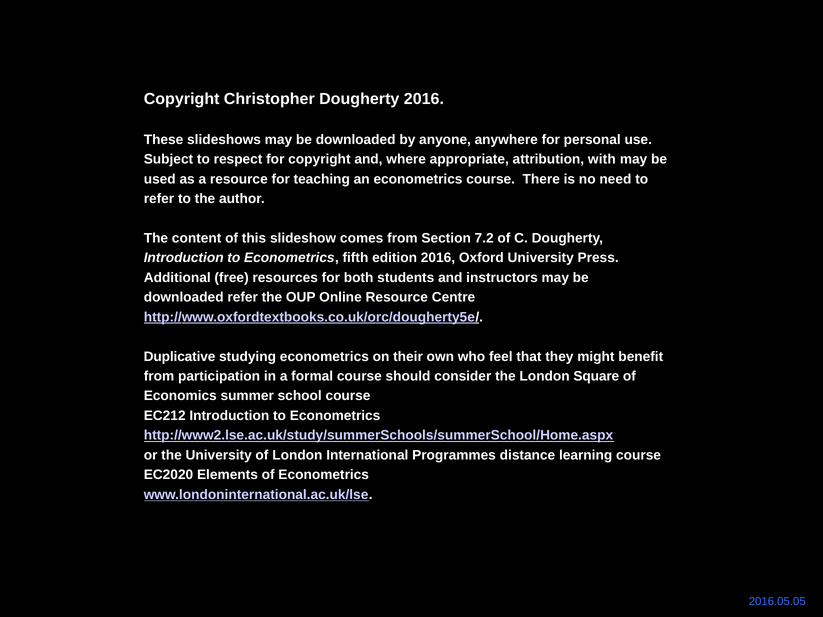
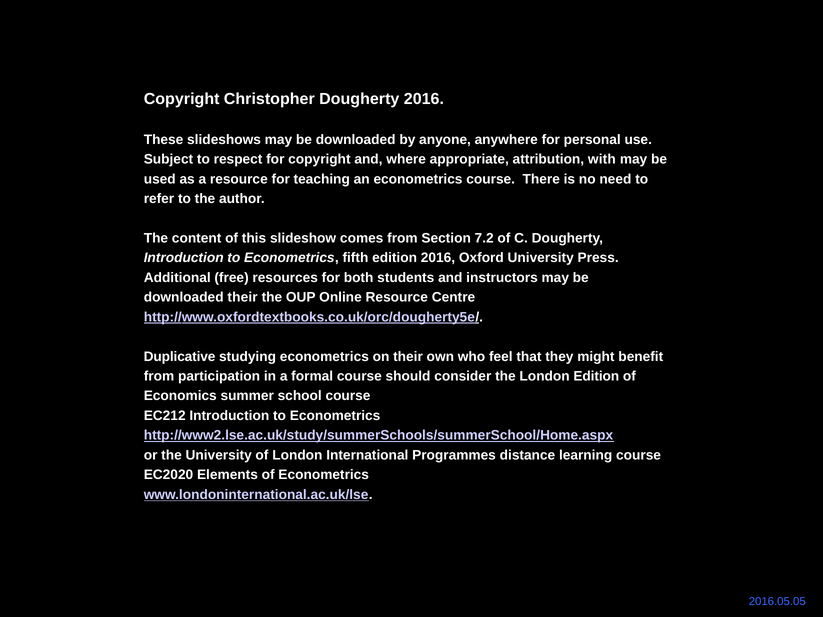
downloaded refer: refer -> their
London Square: Square -> Edition
